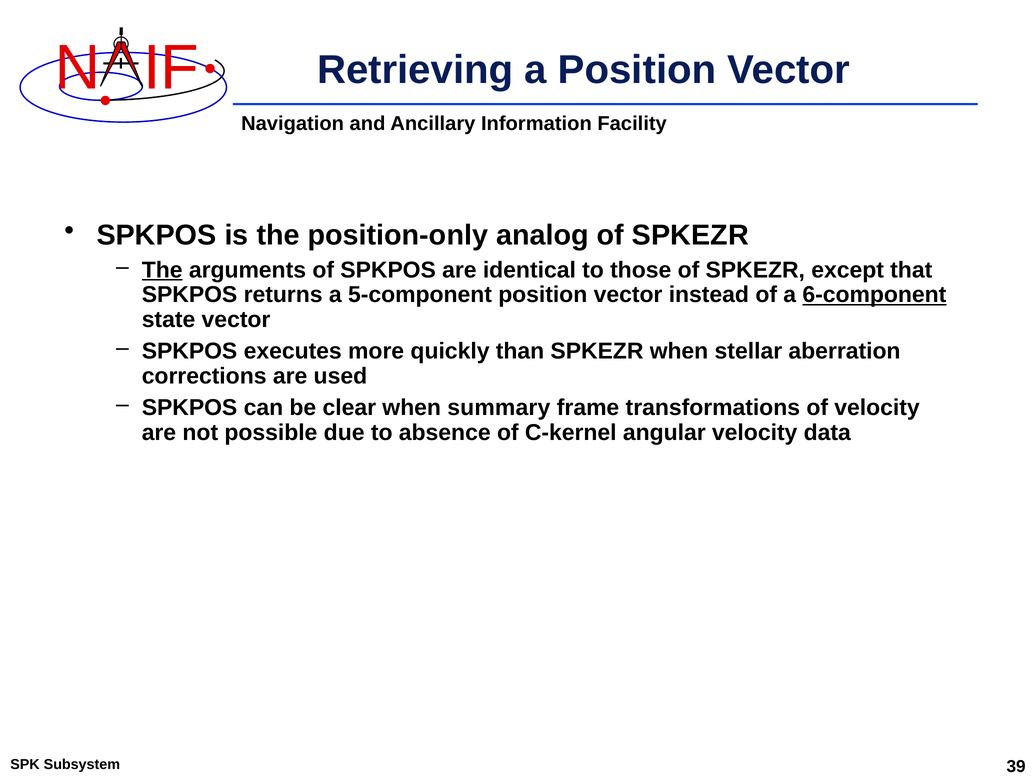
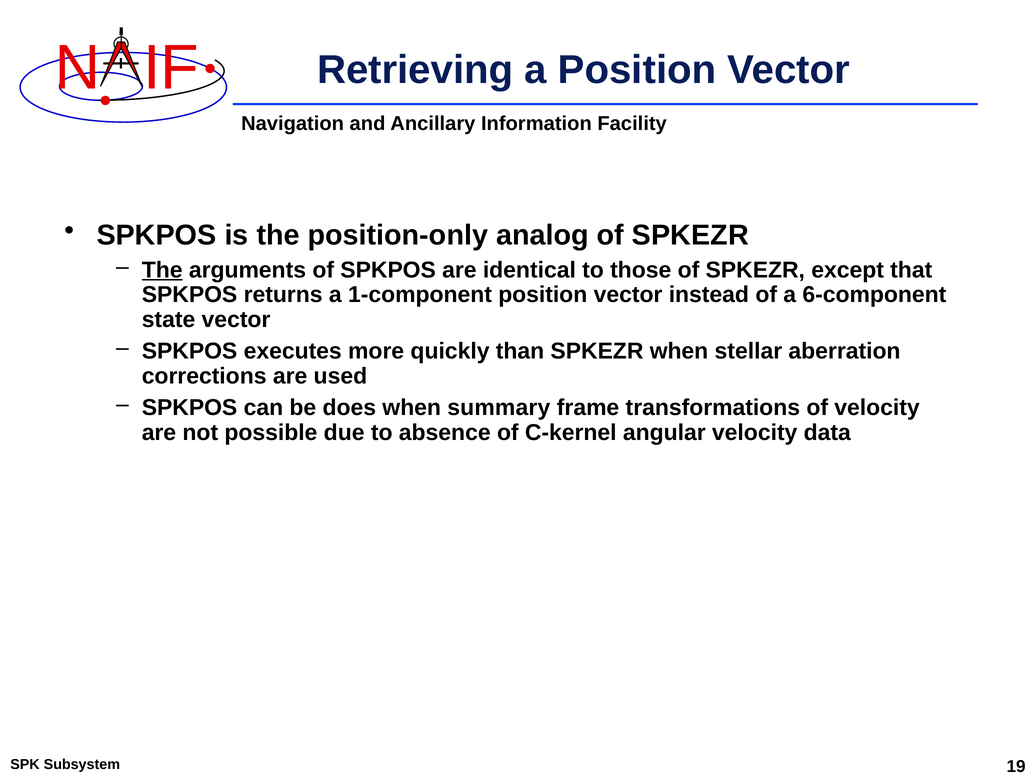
5-component: 5-component -> 1-component
6-component underline: present -> none
clear: clear -> does
39: 39 -> 19
